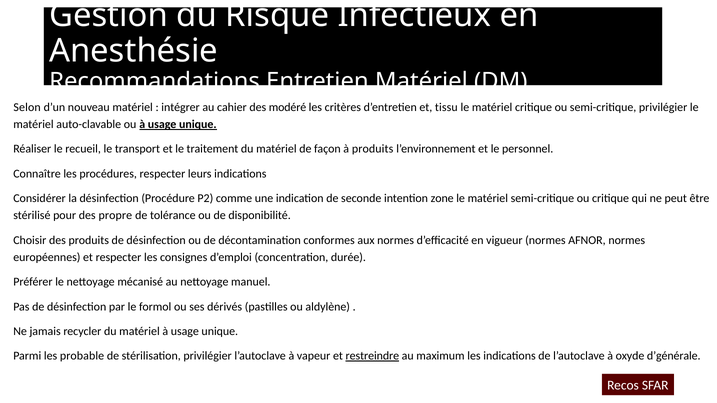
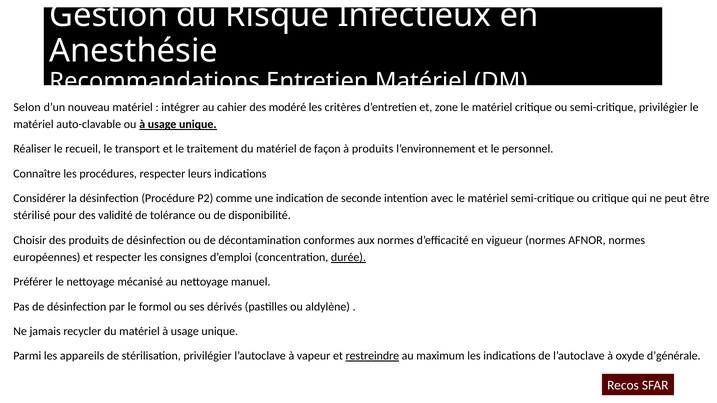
tissu: tissu -> zone
zone: zone -> avec
propre: propre -> validité
durée underline: none -> present
probable: probable -> appareils
